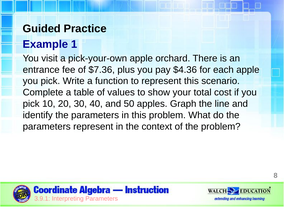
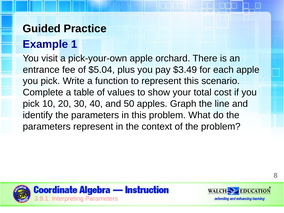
$7.36: $7.36 -> $5.04
$4.36: $4.36 -> $3.49
